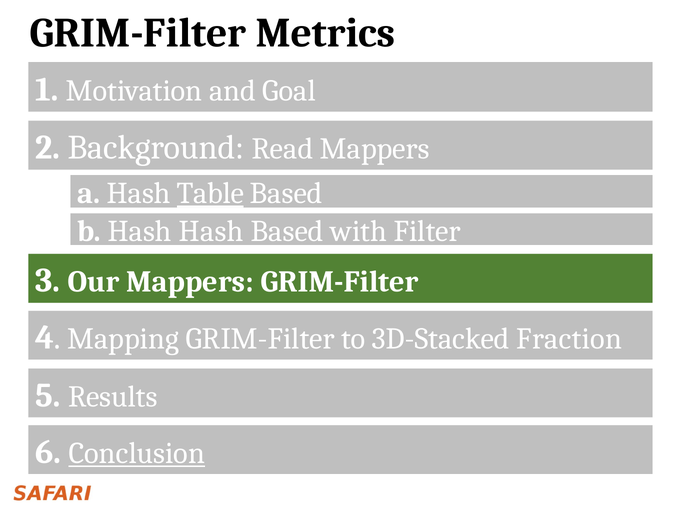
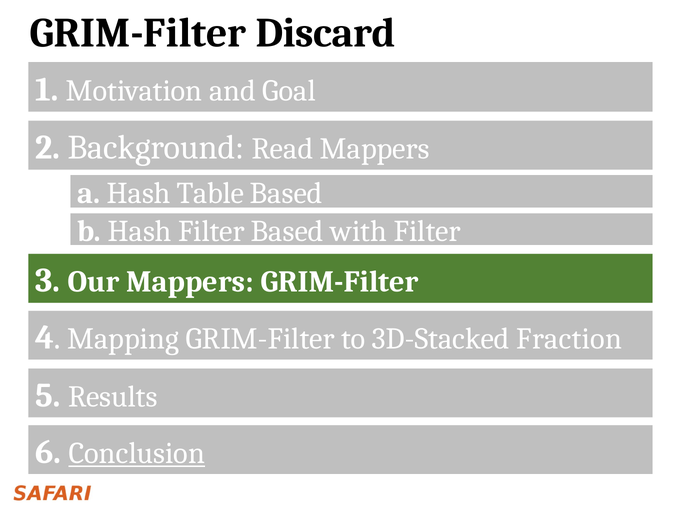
Metrics: Metrics -> Discard
Table underline: present -> none
Hash Hash: Hash -> Filter
